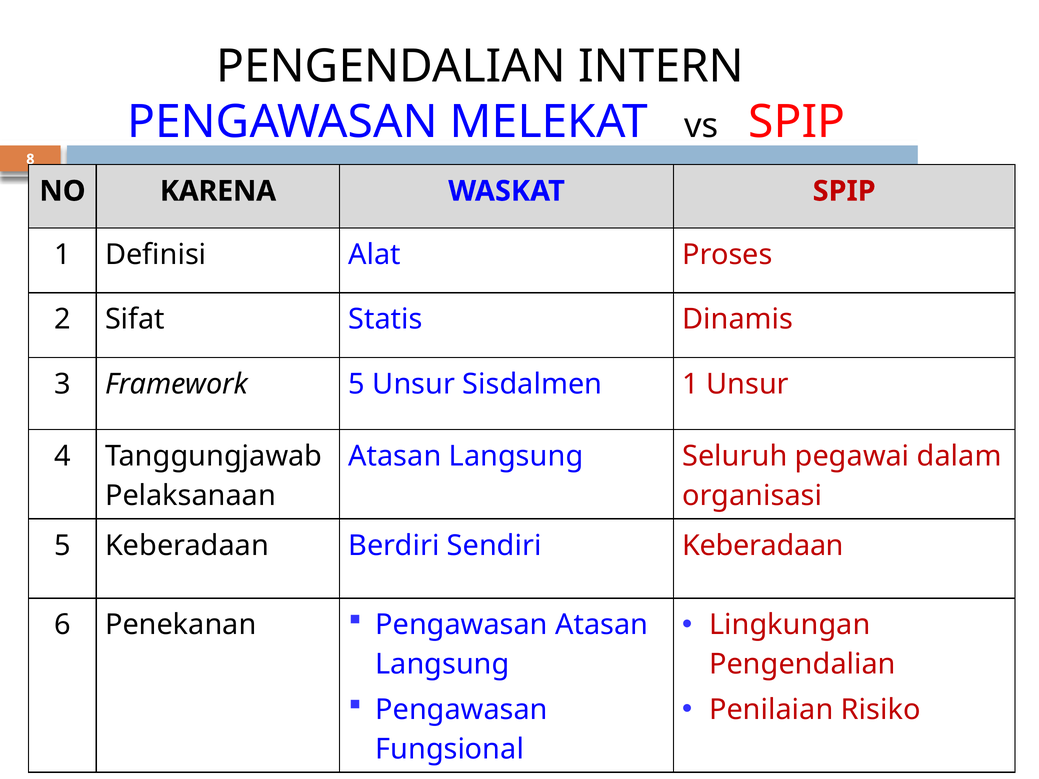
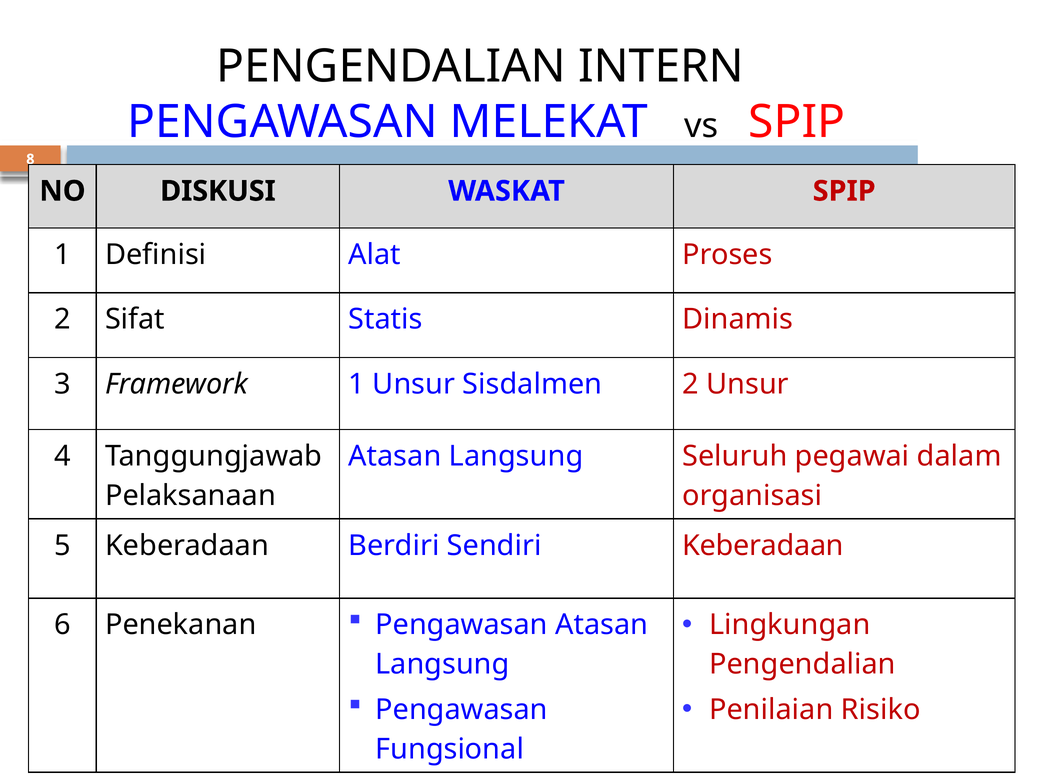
KARENA: KARENA -> DISKUSI
Framework 5: 5 -> 1
Sisdalmen 1: 1 -> 2
